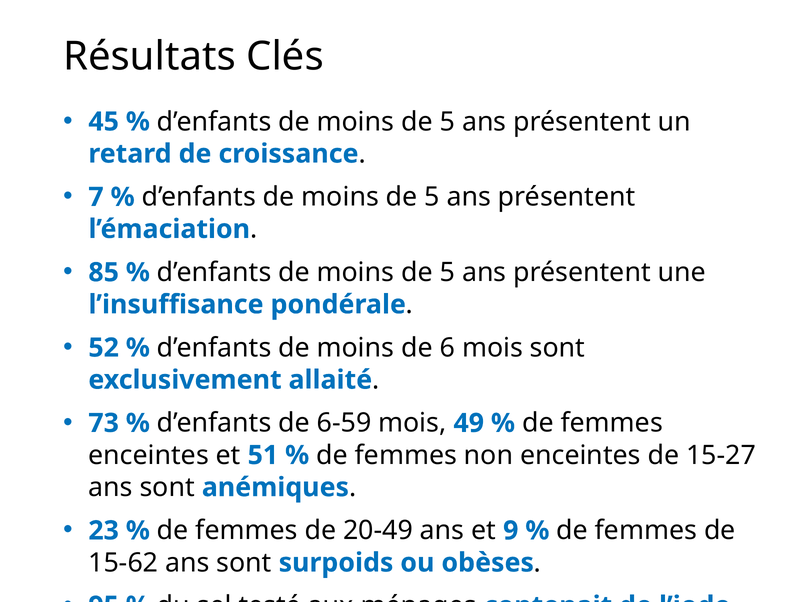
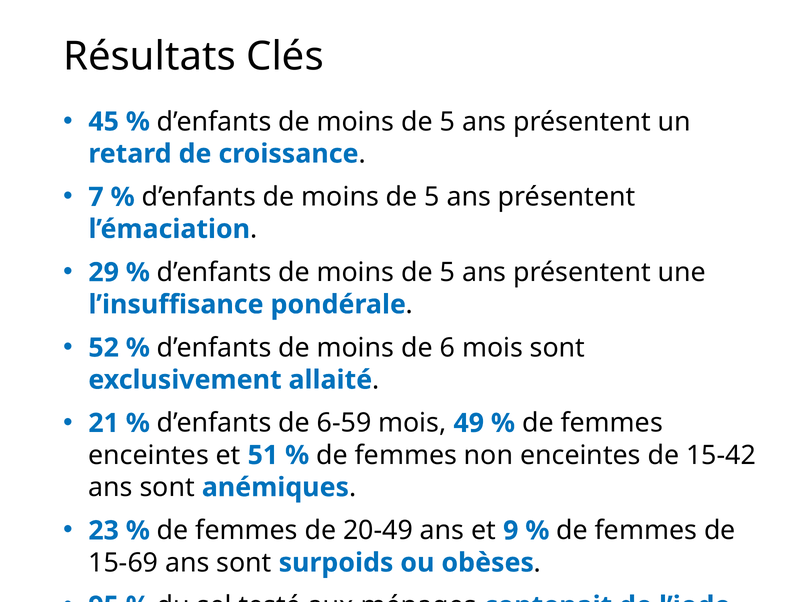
85: 85 -> 29
73: 73 -> 21
15-27: 15-27 -> 15-42
15-62: 15-62 -> 15-69
